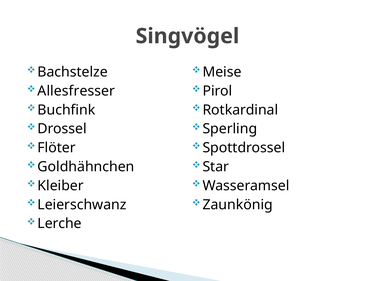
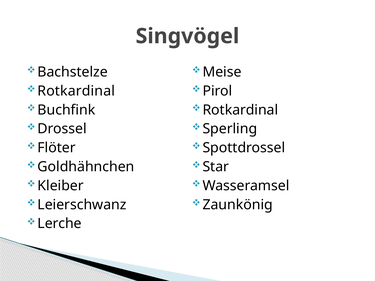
Allesfresser at (76, 91): Allesfresser -> Rotkardinal
